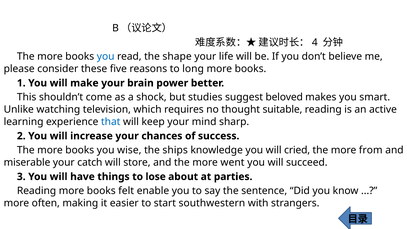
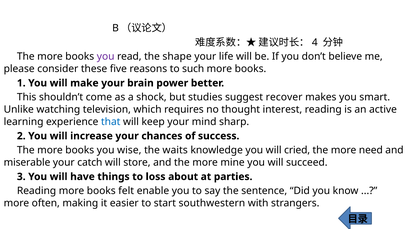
you at (106, 57) colour: blue -> purple
long: long -> such
beloved: beloved -> recover
suitable: suitable -> interest
ships: ships -> waits
from: from -> need
went: went -> mine
lose: lose -> loss
